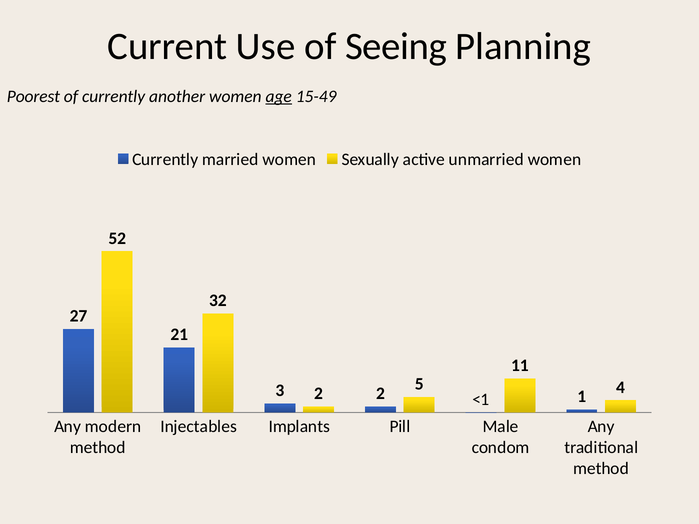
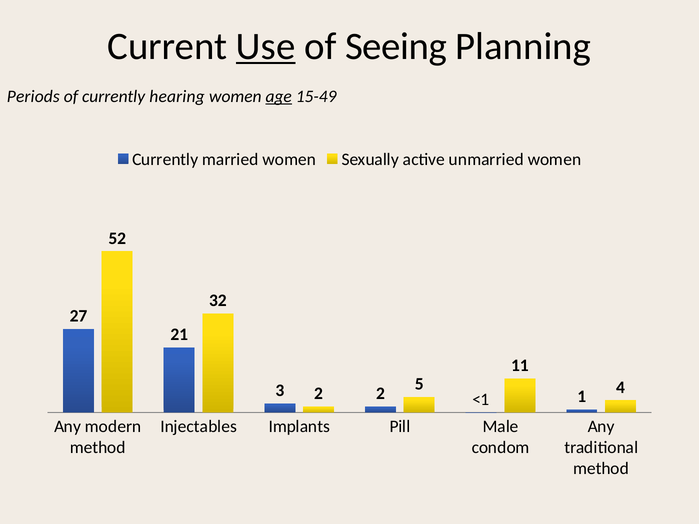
Use underline: none -> present
Poorest: Poorest -> Periods
another: another -> hearing
